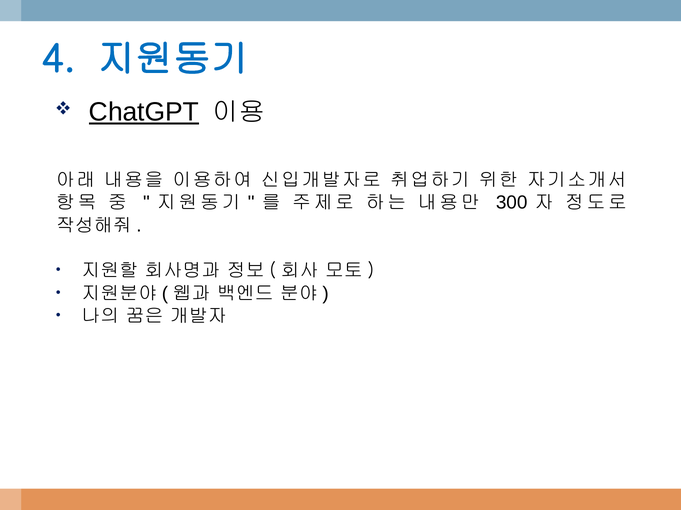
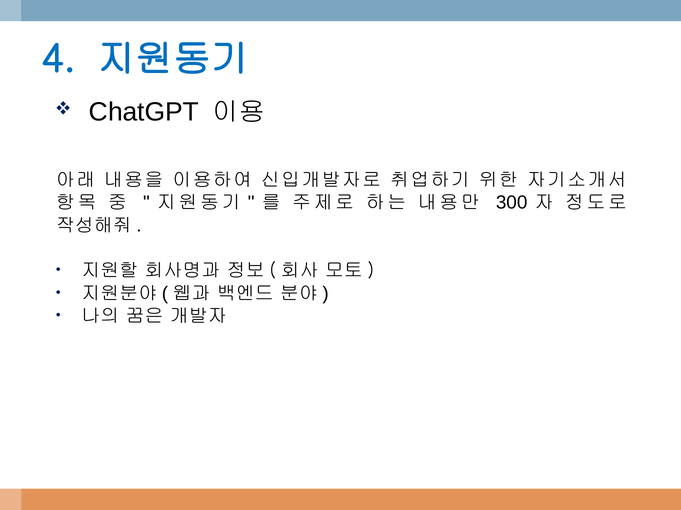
ChatGPT underline: present -> none
